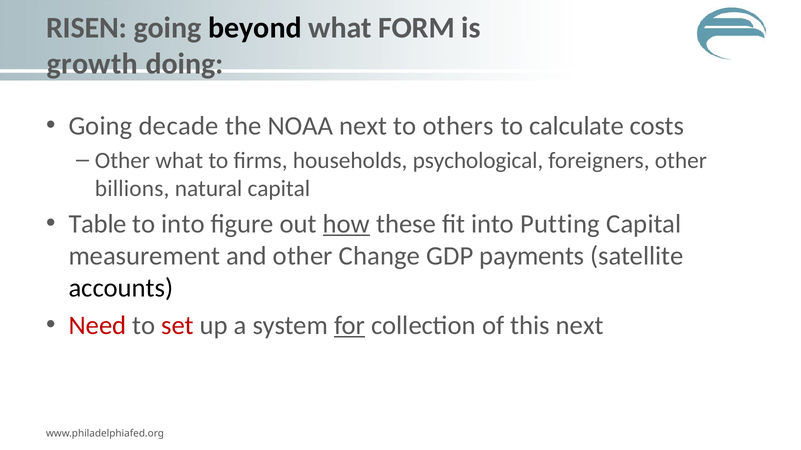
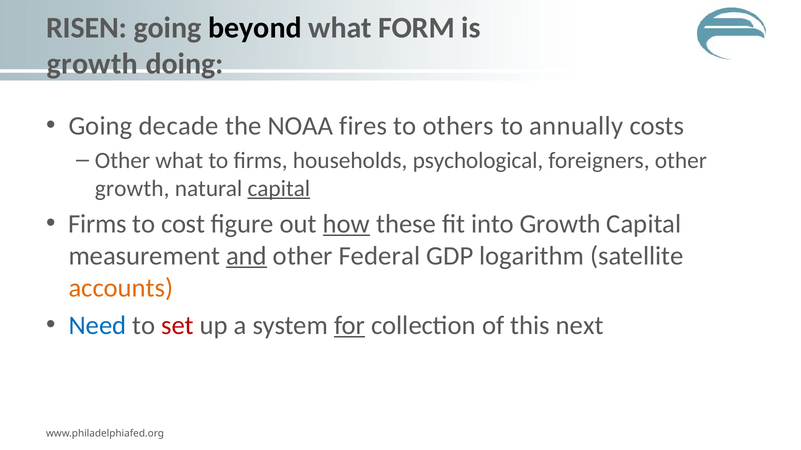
NOAA next: next -> fires
calculate: calculate -> annually
billions at (132, 189): billions -> growth
capital at (279, 189) underline: none -> present
Table at (98, 224): Table -> Firms
to into: into -> cost
into Putting: Putting -> Growth
and underline: none -> present
Change: Change -> Federal
payments: payments -> logarithm
accounts colour: black -> orange
Need colour: red -> blue
